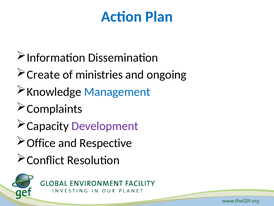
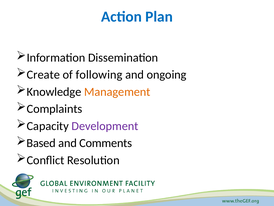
ministries: ministries -> following
Management colour: blue -> orange
Office: Office -> Based
Respective: Respective -> Comments
